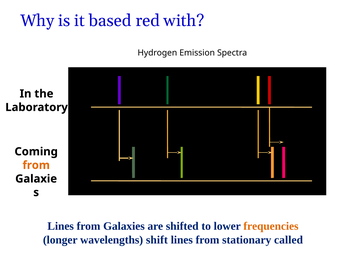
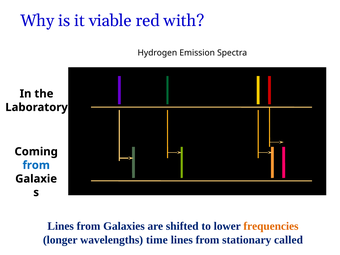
based: based -> viable
from at (36, 165) colour: orange -> blue
shift: shift -> time
